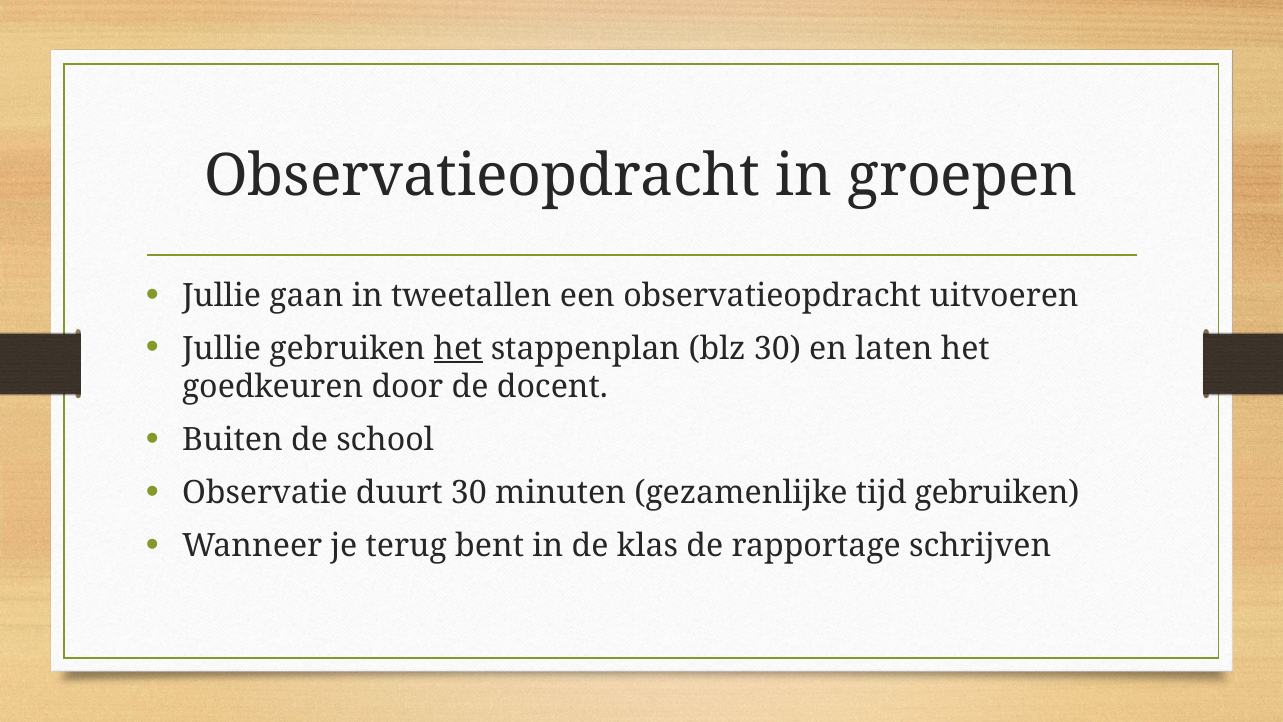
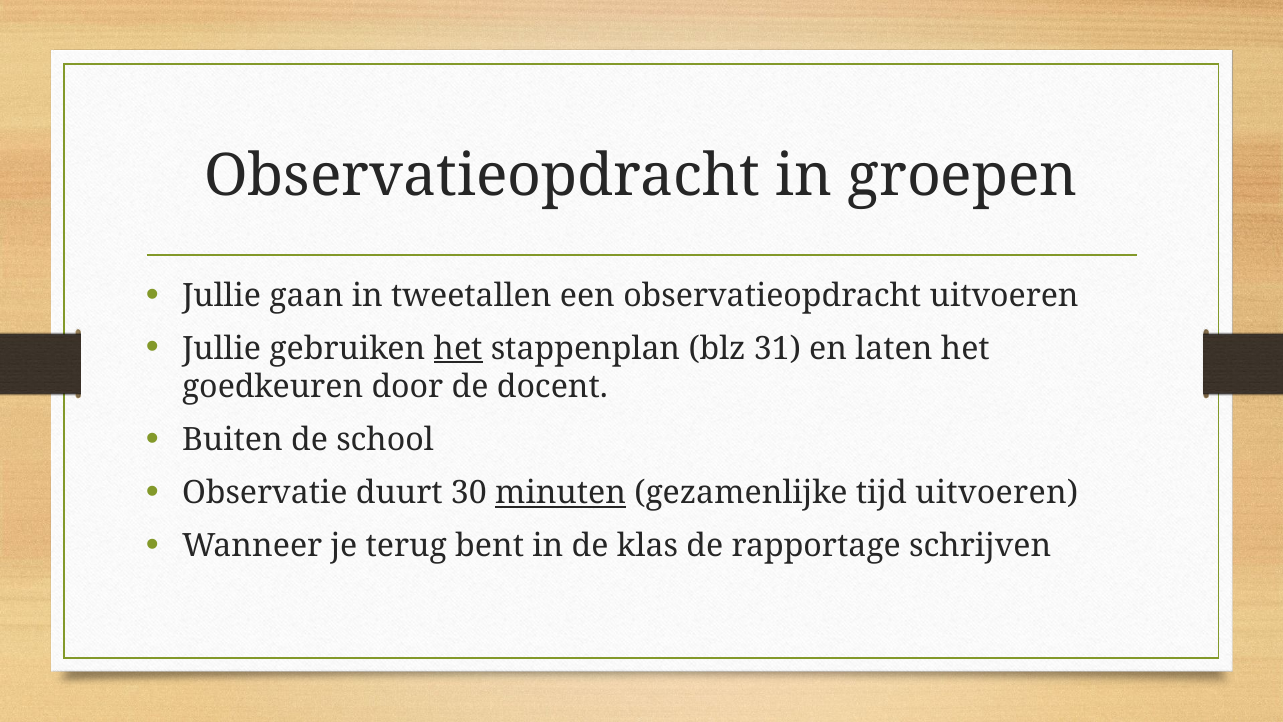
blz 30: 30 -> 31
minuten underline: none -> present
tijd gebruiken: gebruiken -> uitvoeren
